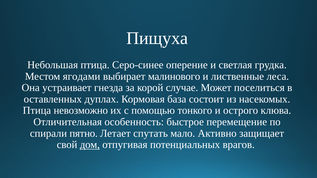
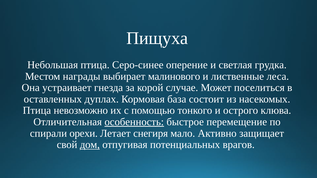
ягодами: ягодами -> награды
особенность underline: none -> present
пятно: пятно -> орехи
спутать: спутать -> снегиря
